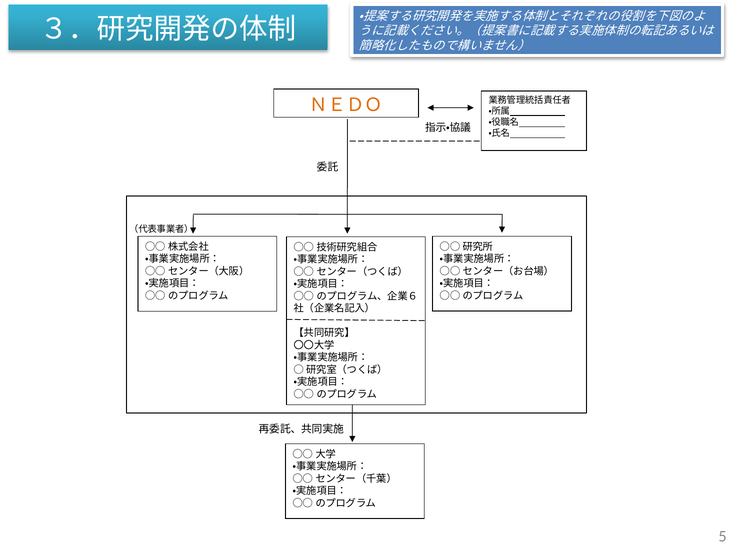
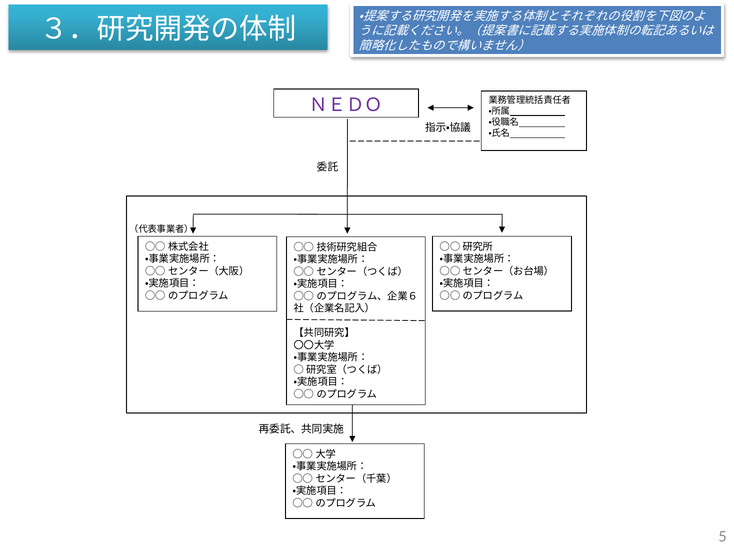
ＮＥＤＯ colour: orange -> purple
